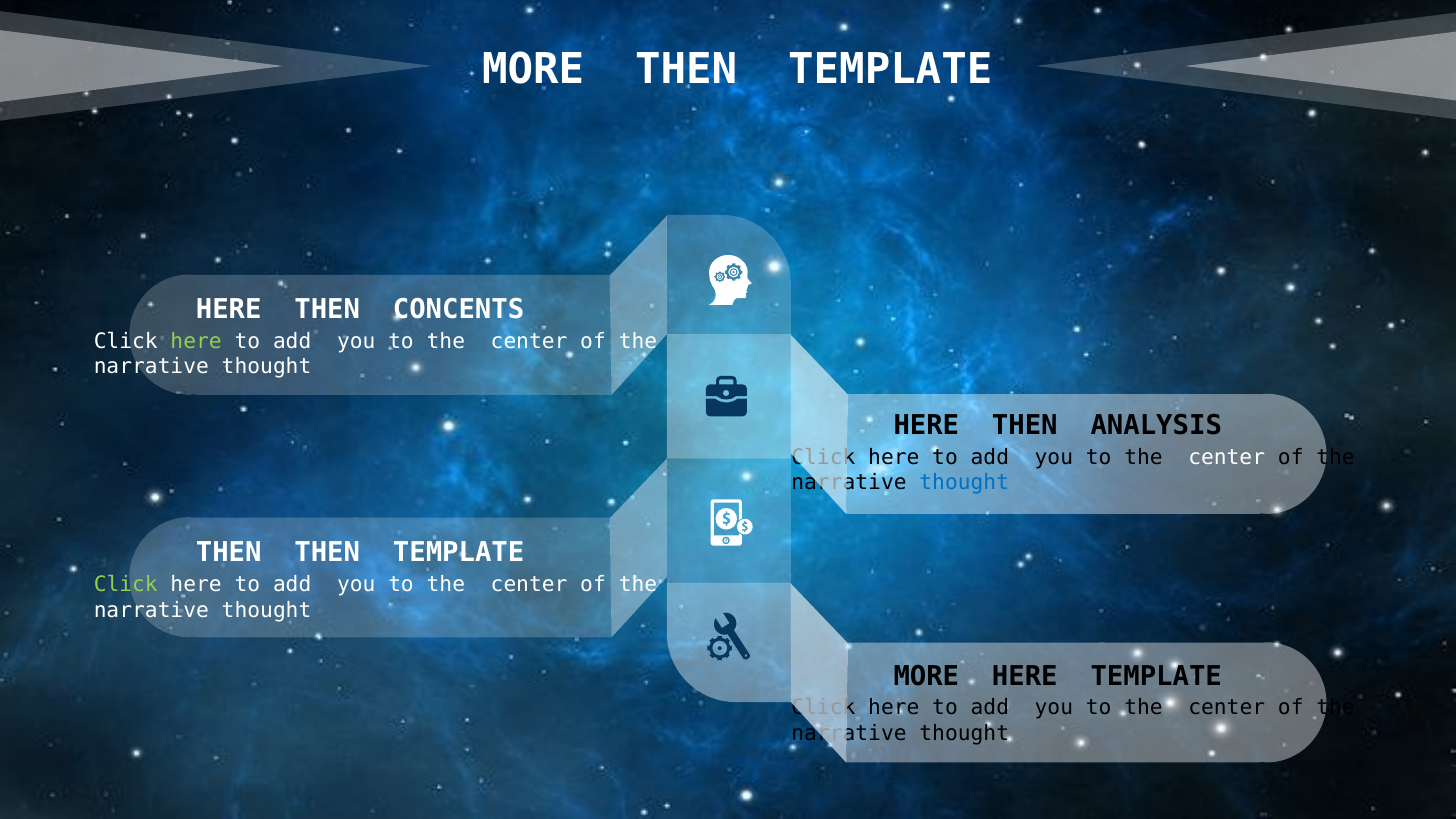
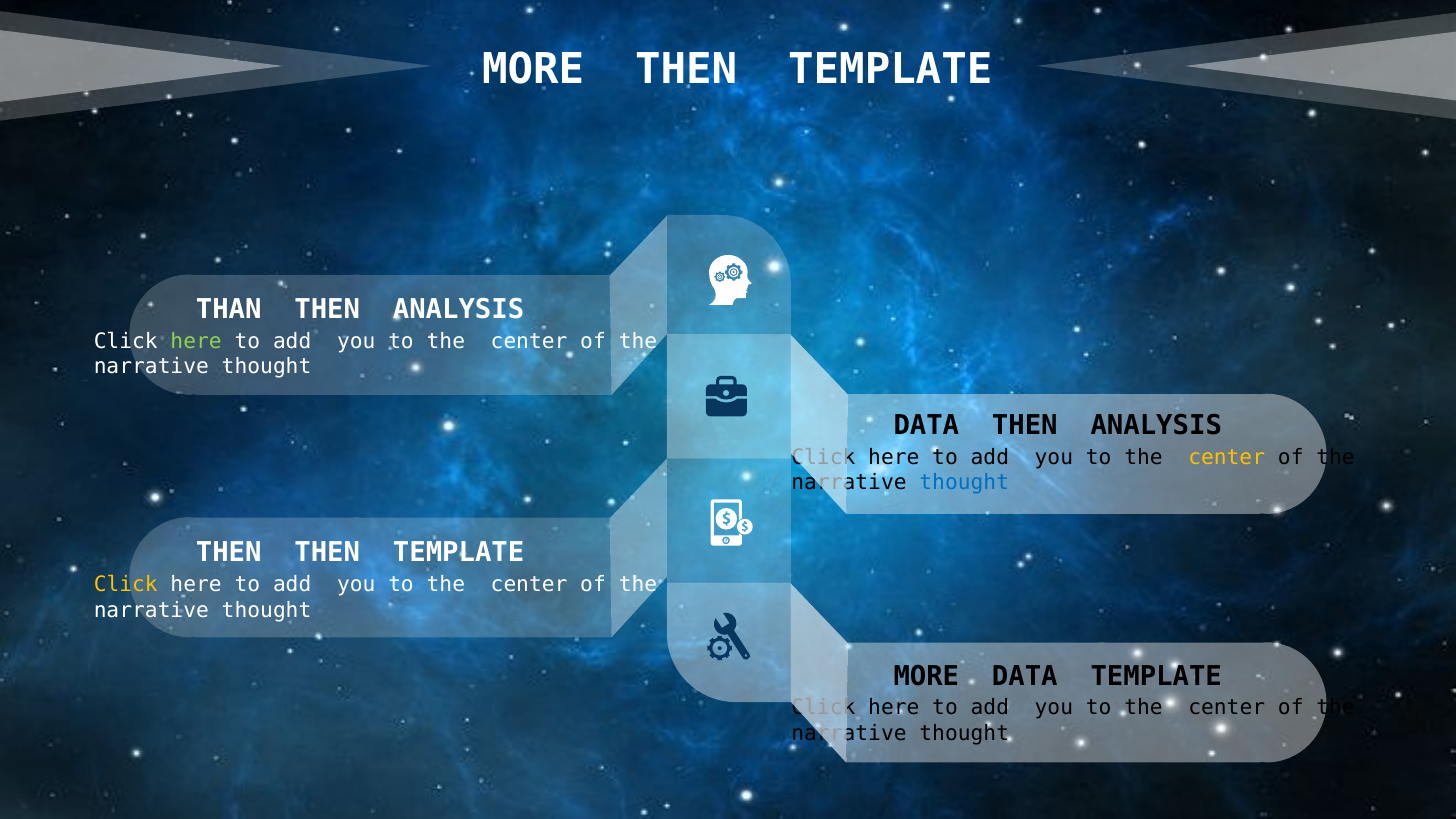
HERE at (229, 309): HERE -> THAN
CONCENTS at (459, 309): CONCENTS -> ANALYSIS
HERE at (926, 426): HERE -> DATA
center at (1227, 457) colour: white -> yellow
Click at (126, 585) colour: light green -> yellow
MORE HERE: HERE -> DATA
